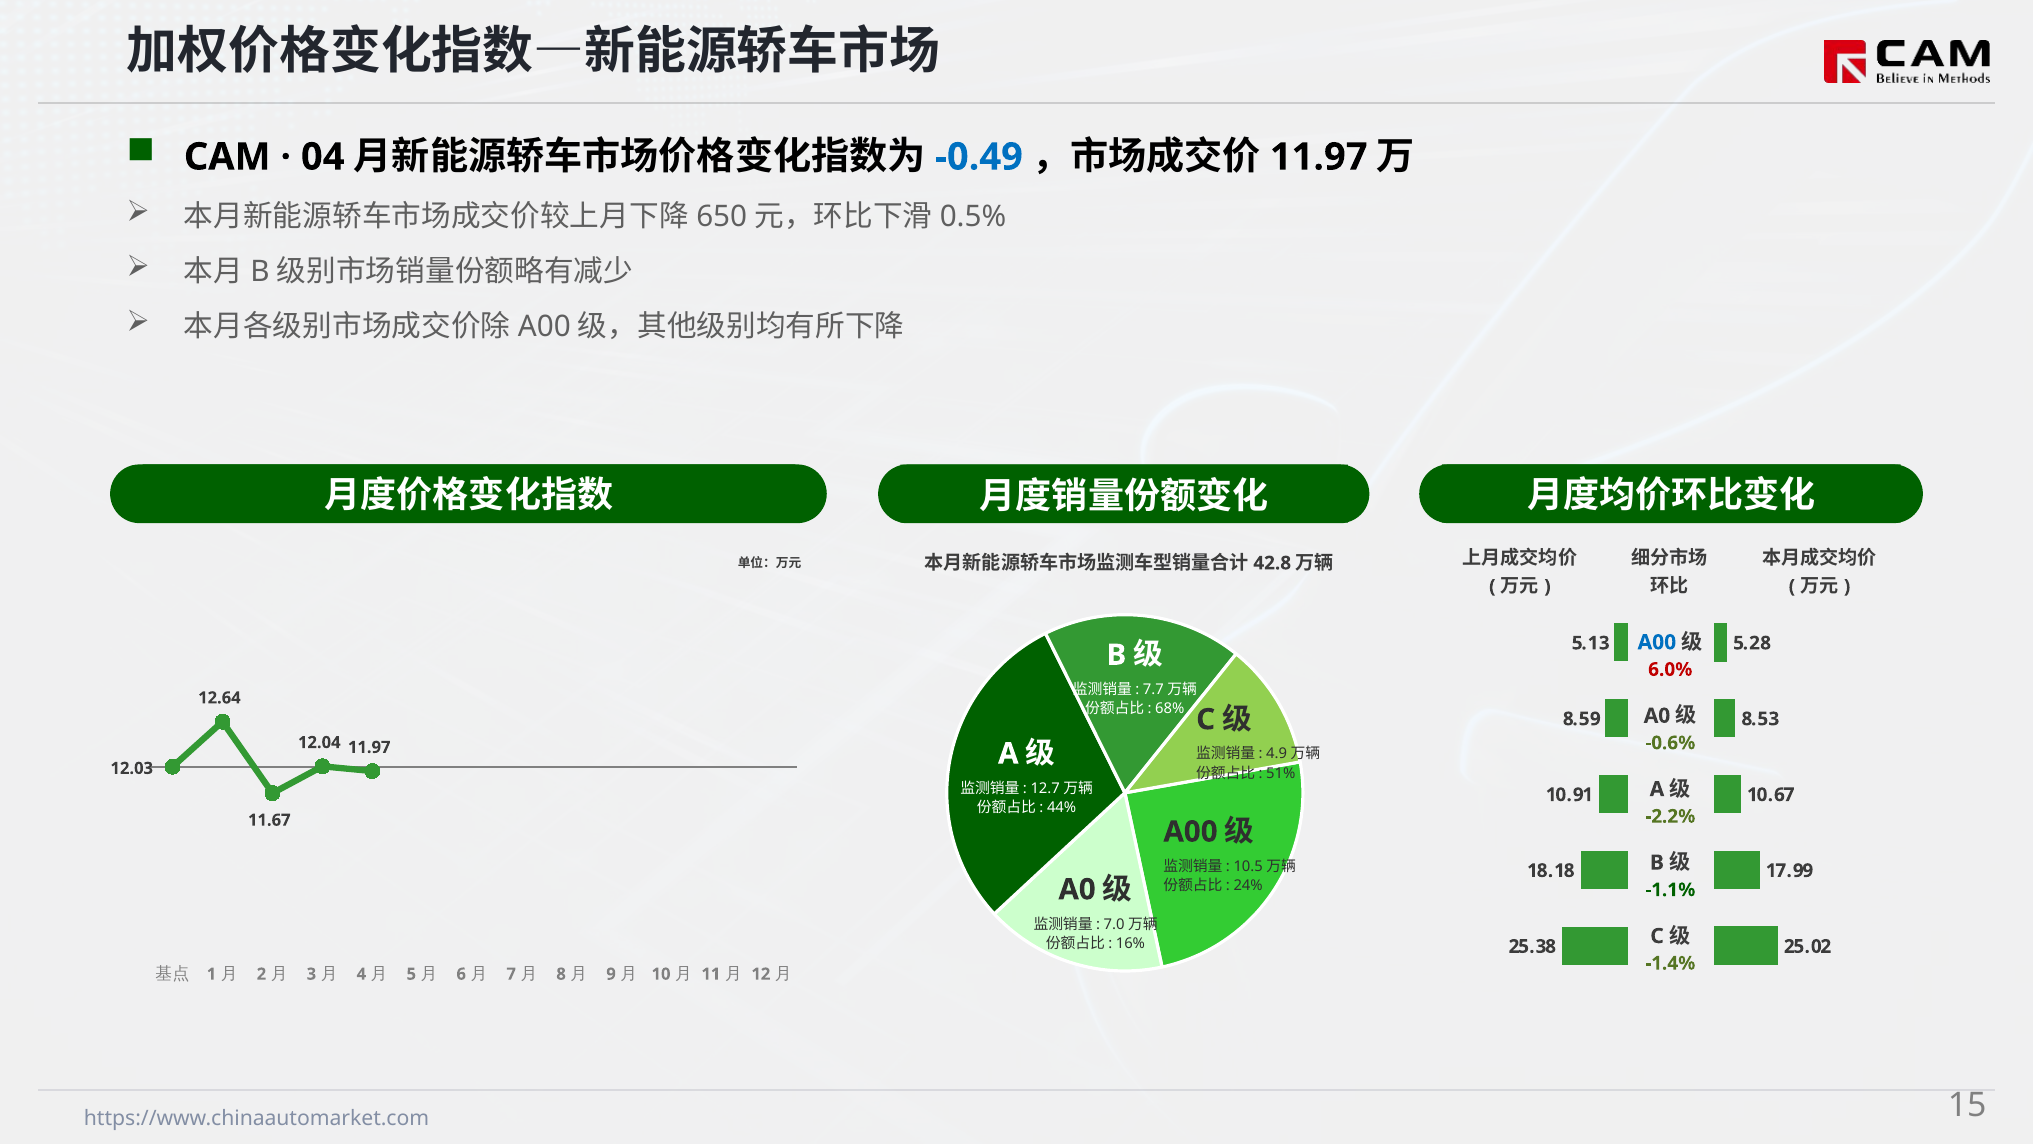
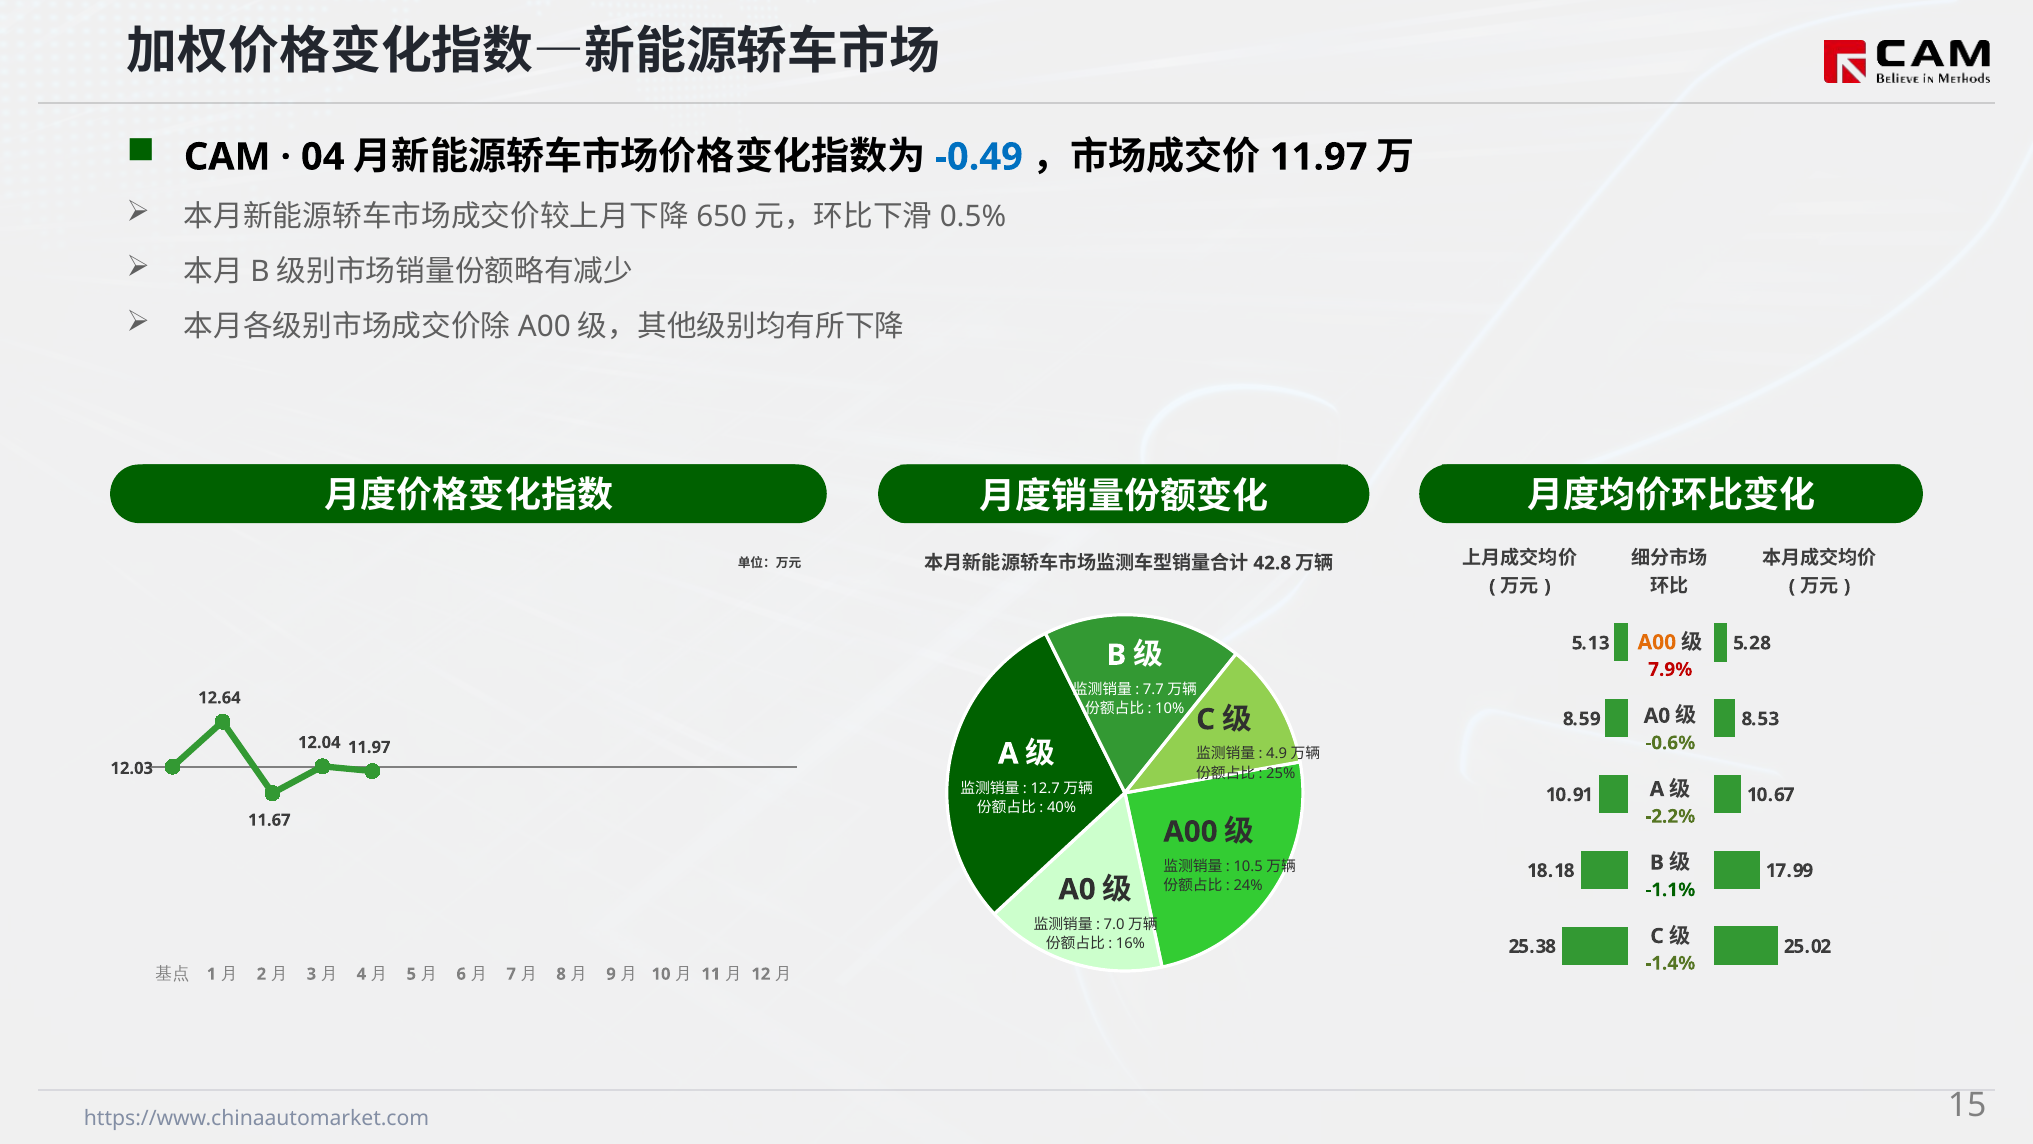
A00 at (1657, 642) colour: blue -> orange
6.0%: 6.0% -> 7.9%
68%: 68% -> 10%
51%: 51% -> 25%
44%: 44% -> 40%
